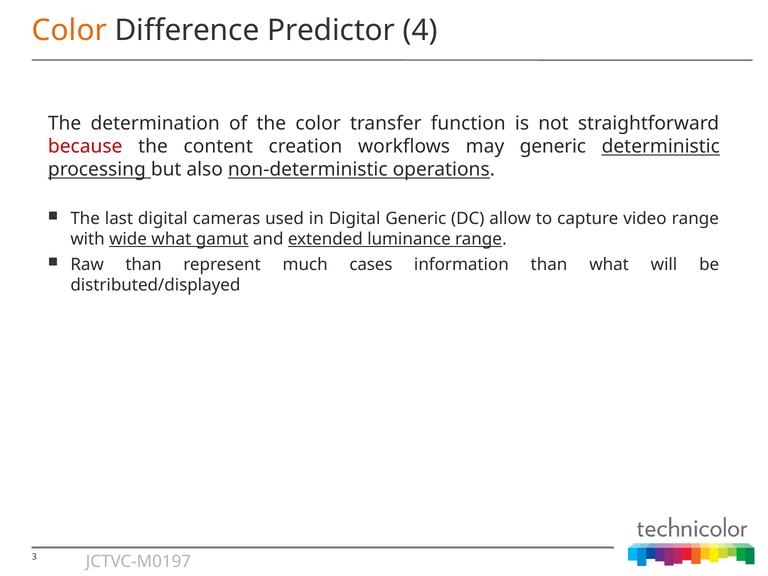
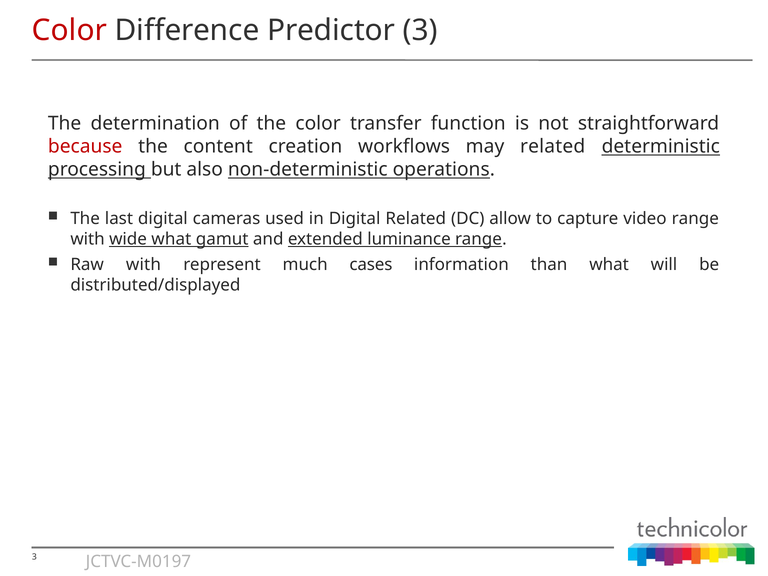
Color at (69, 30) colour: orange -> red
Predictor 4: 4 -> 3
may generic: generic -> related
Digital Generic: Generic -> Related
Raw than: than -> with
